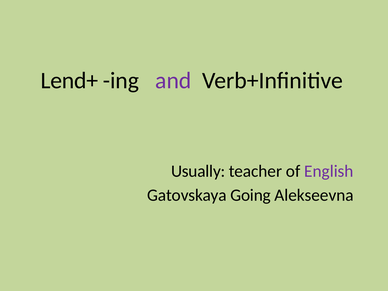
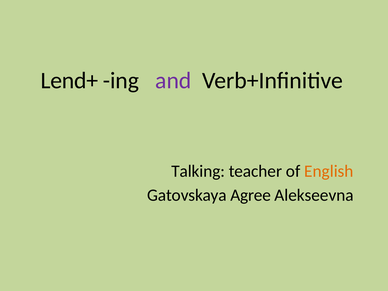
Usually: Usually -> Talking
English colour: purple -> orange
Going: Going -> Agree
